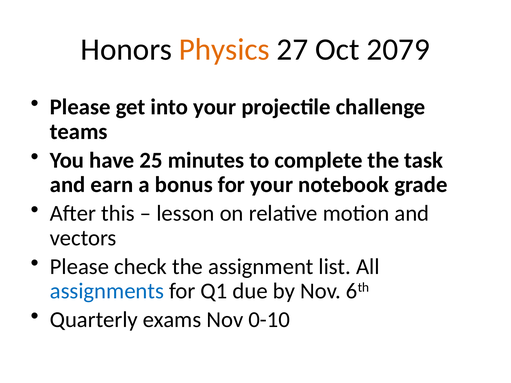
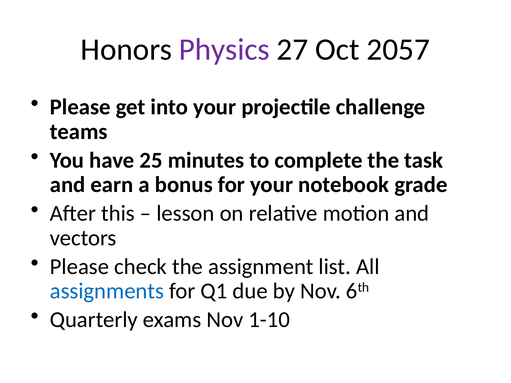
Physics colour: orange -> purple
2079: 2079 -> 2057
0-10: 0-10 -> 1-10
